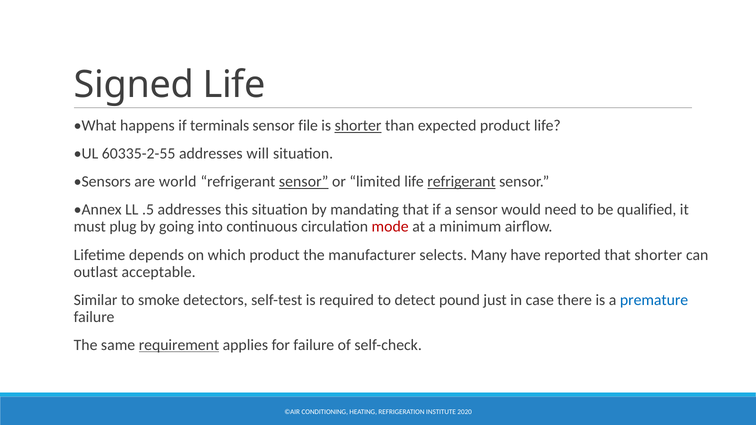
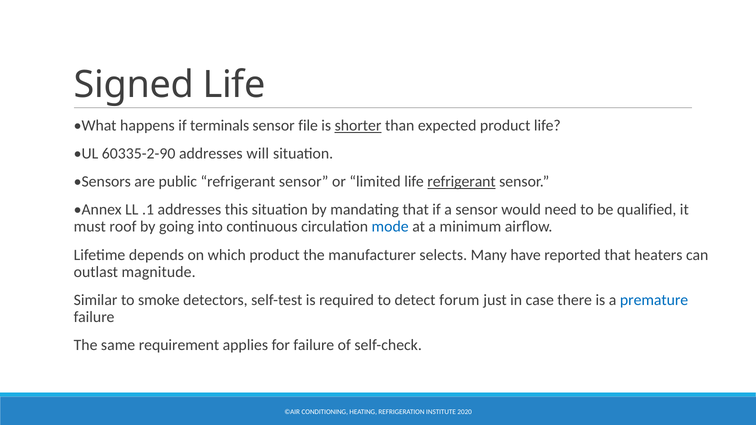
60335-2-55: 60335-2-55 -> 60335-2-90
world: world -> public
sensor at (304, 182) underline: present -> none
.5: .5 -> .1
plug: plug -> roof
mode colour: red -> blue
that shorter: shorter -> heaters
acceptable: acceptable -> magnitude
pound: pound -> forum
requirement underline: present -> none
